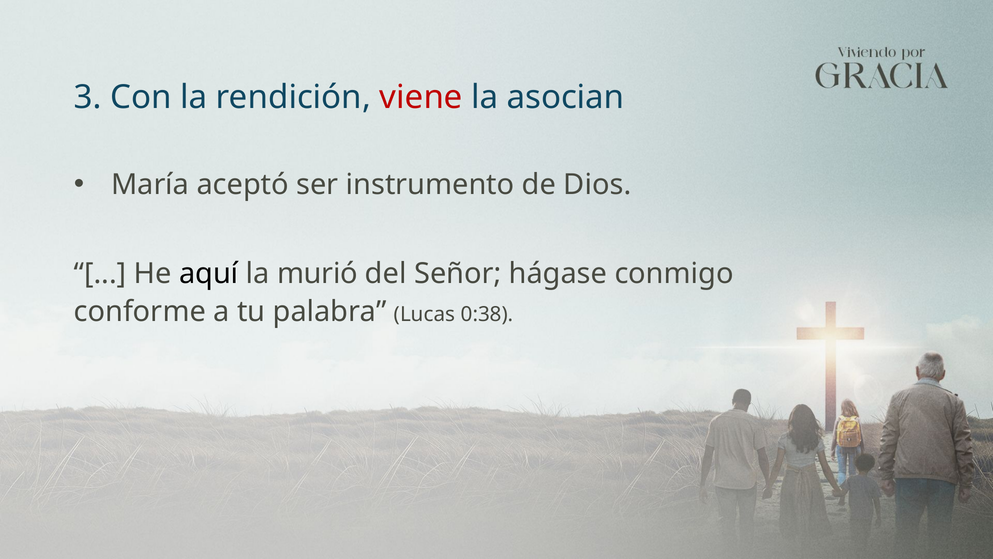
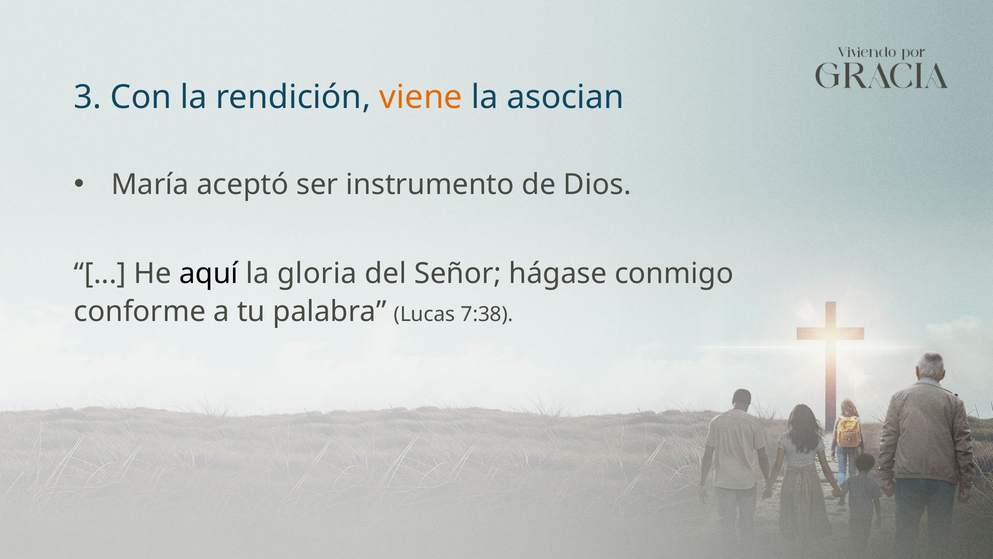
viene colour: red -> orange
murió: murió -> gloria
0:38: 0:38 -> 7:38
